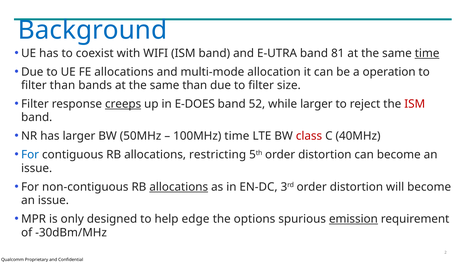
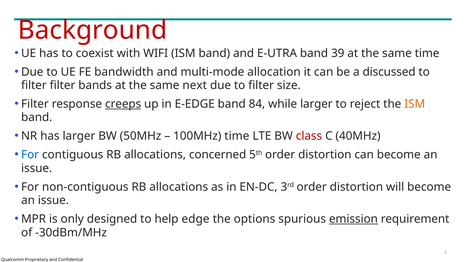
Background colour: blue -> red
81: 81 -> 39
time at (427, 53) underline: present -> none
FE allocations: allocations -> bandwidth
operation: operation -> discussed
filter than: than -> filter
same than: than -> next
E-DOES: E-DOES -> E-EDGE
52: 52 -> 84
ISM at (415, 104) colour: red -> orange
restricting: restricting -> concerned
allocations at (179, 187) underline: present -> none
